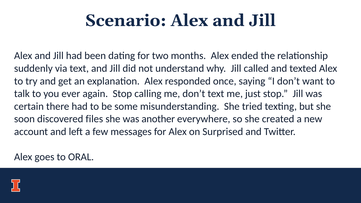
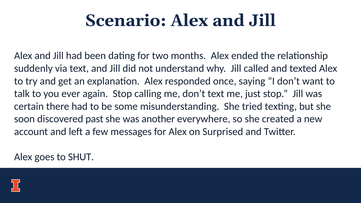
files: files -> past
ORAL: ORAL -> SHUT
